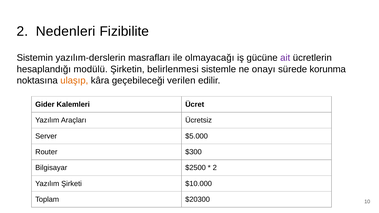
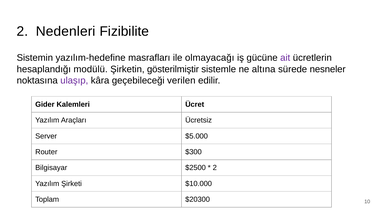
yazılım-derslerin: yazılım-derslerin -> yazılım-hedefine
belirlenmesi: belirlenmesi -> gösterilmiştir
onayı: onayı -> altına
korunma: korunma -> nesneler
ulaşıp colour: orange -> purple
